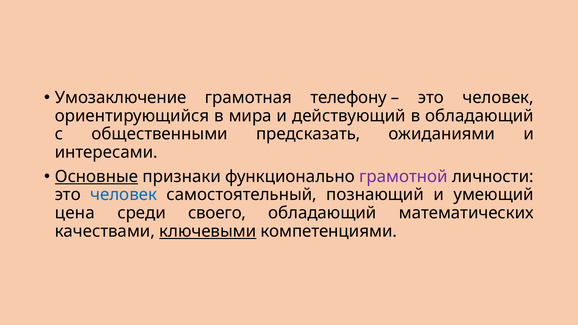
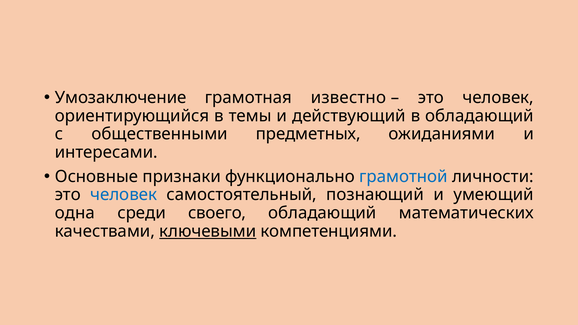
телефону: телефону -> известно
мира: мира -> темы
предсказать: предсказать -> предметных
Основные underline: present -> none
грамотной colour: purple -> blue
цена: цена -> одна
